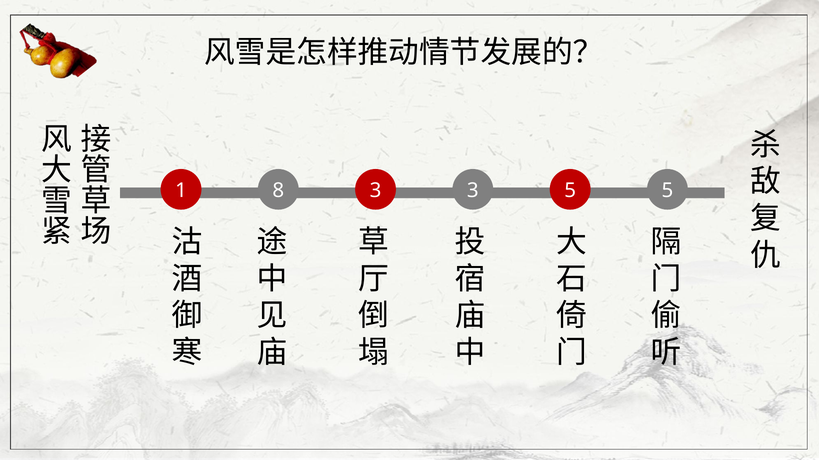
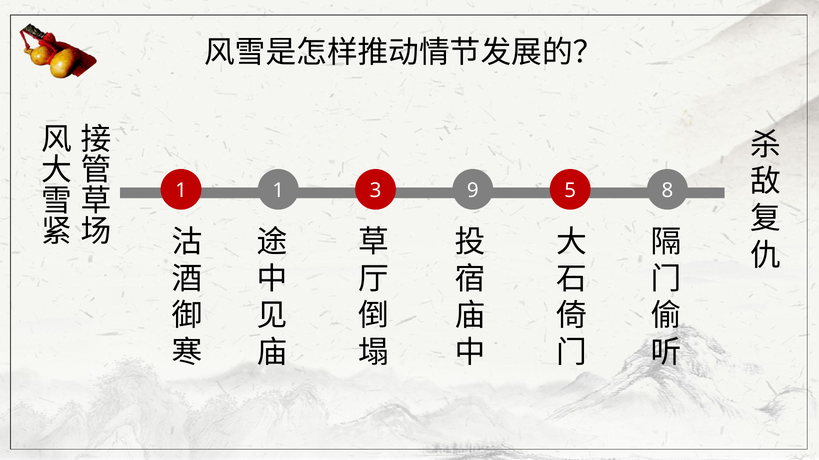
1 8: 8 -> 1
3 3: 3 -> 9
5 5: 5 -> 8
